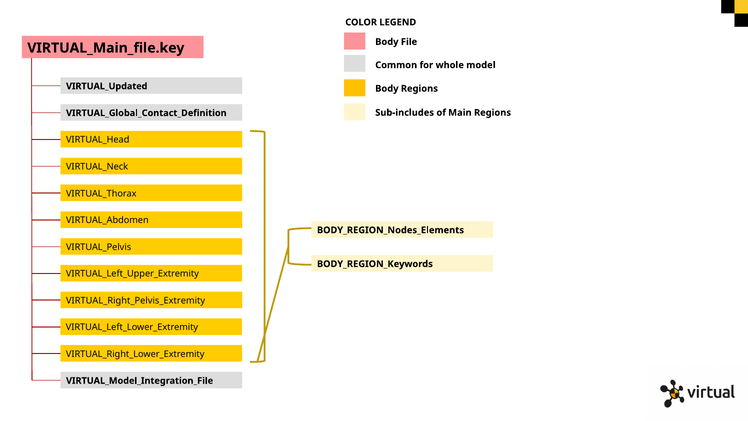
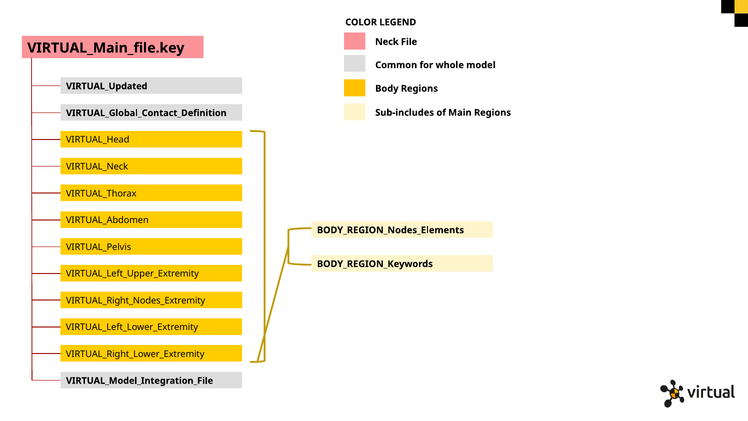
Body at (387, 42): Body -> Neck
VIRTUAL_Right_Pelvis_Extremity: VIRTUAL_Right_Pelvis_Extremity -> VIRTUAL_Right_Nodes_Extremity
